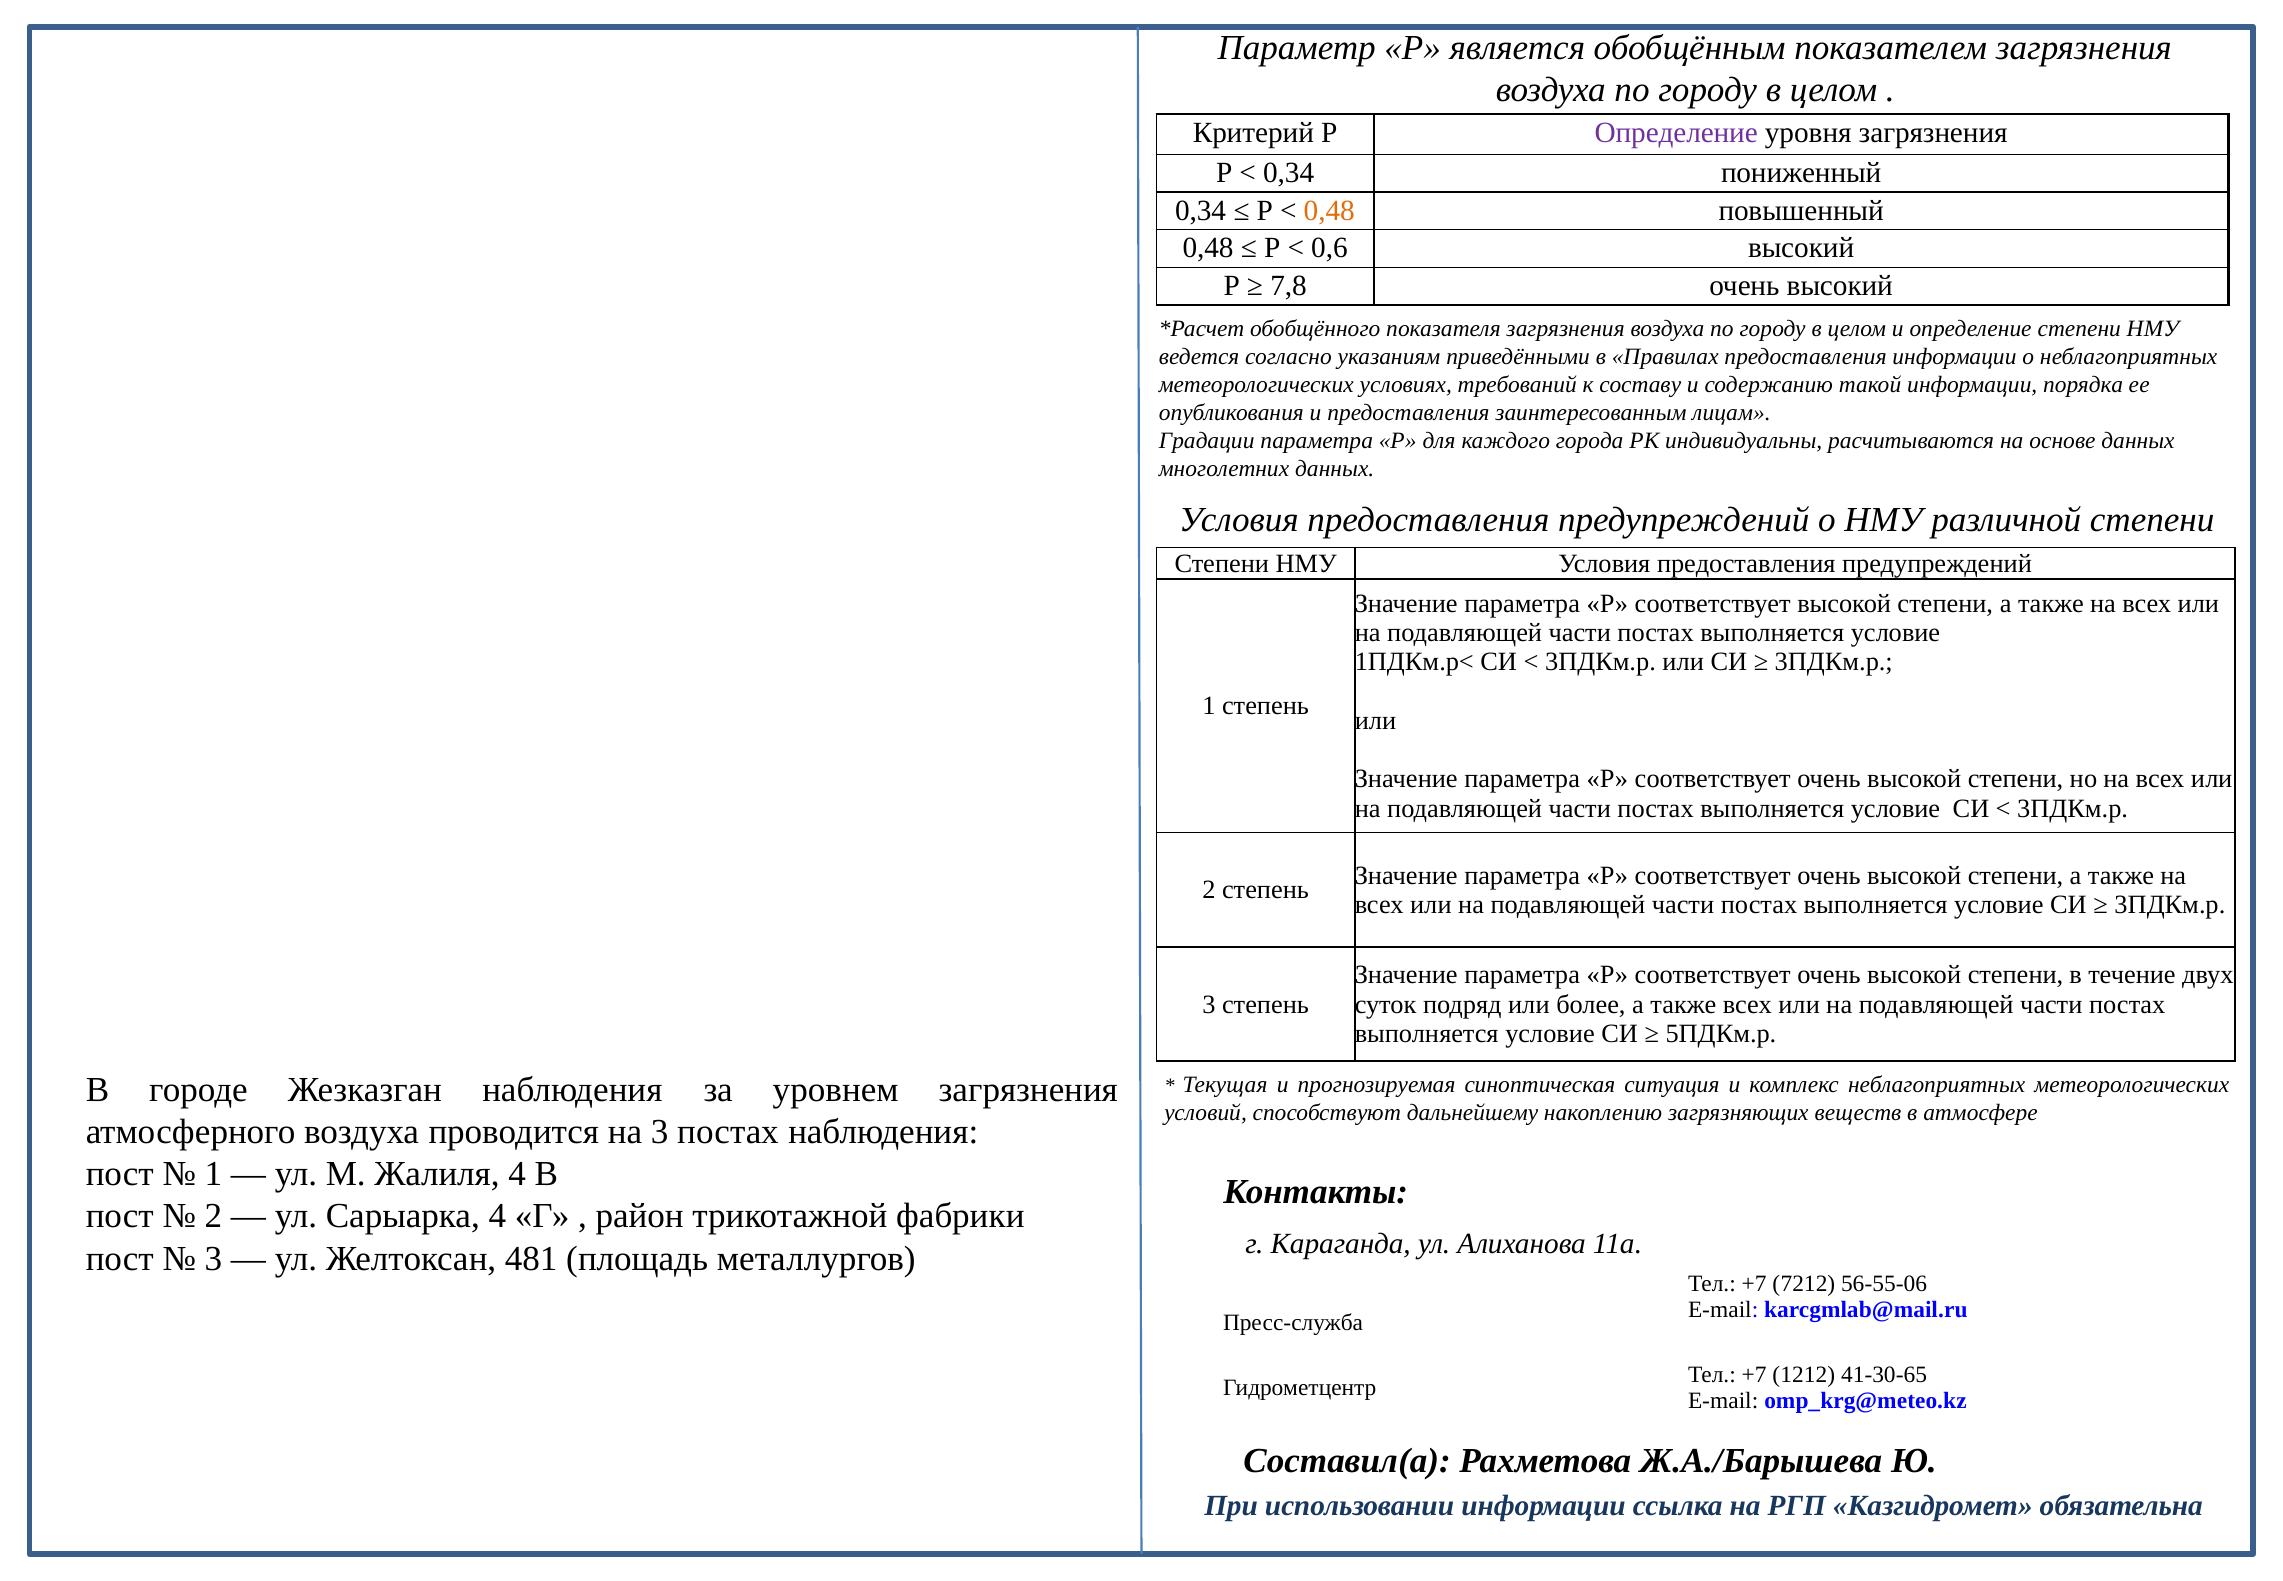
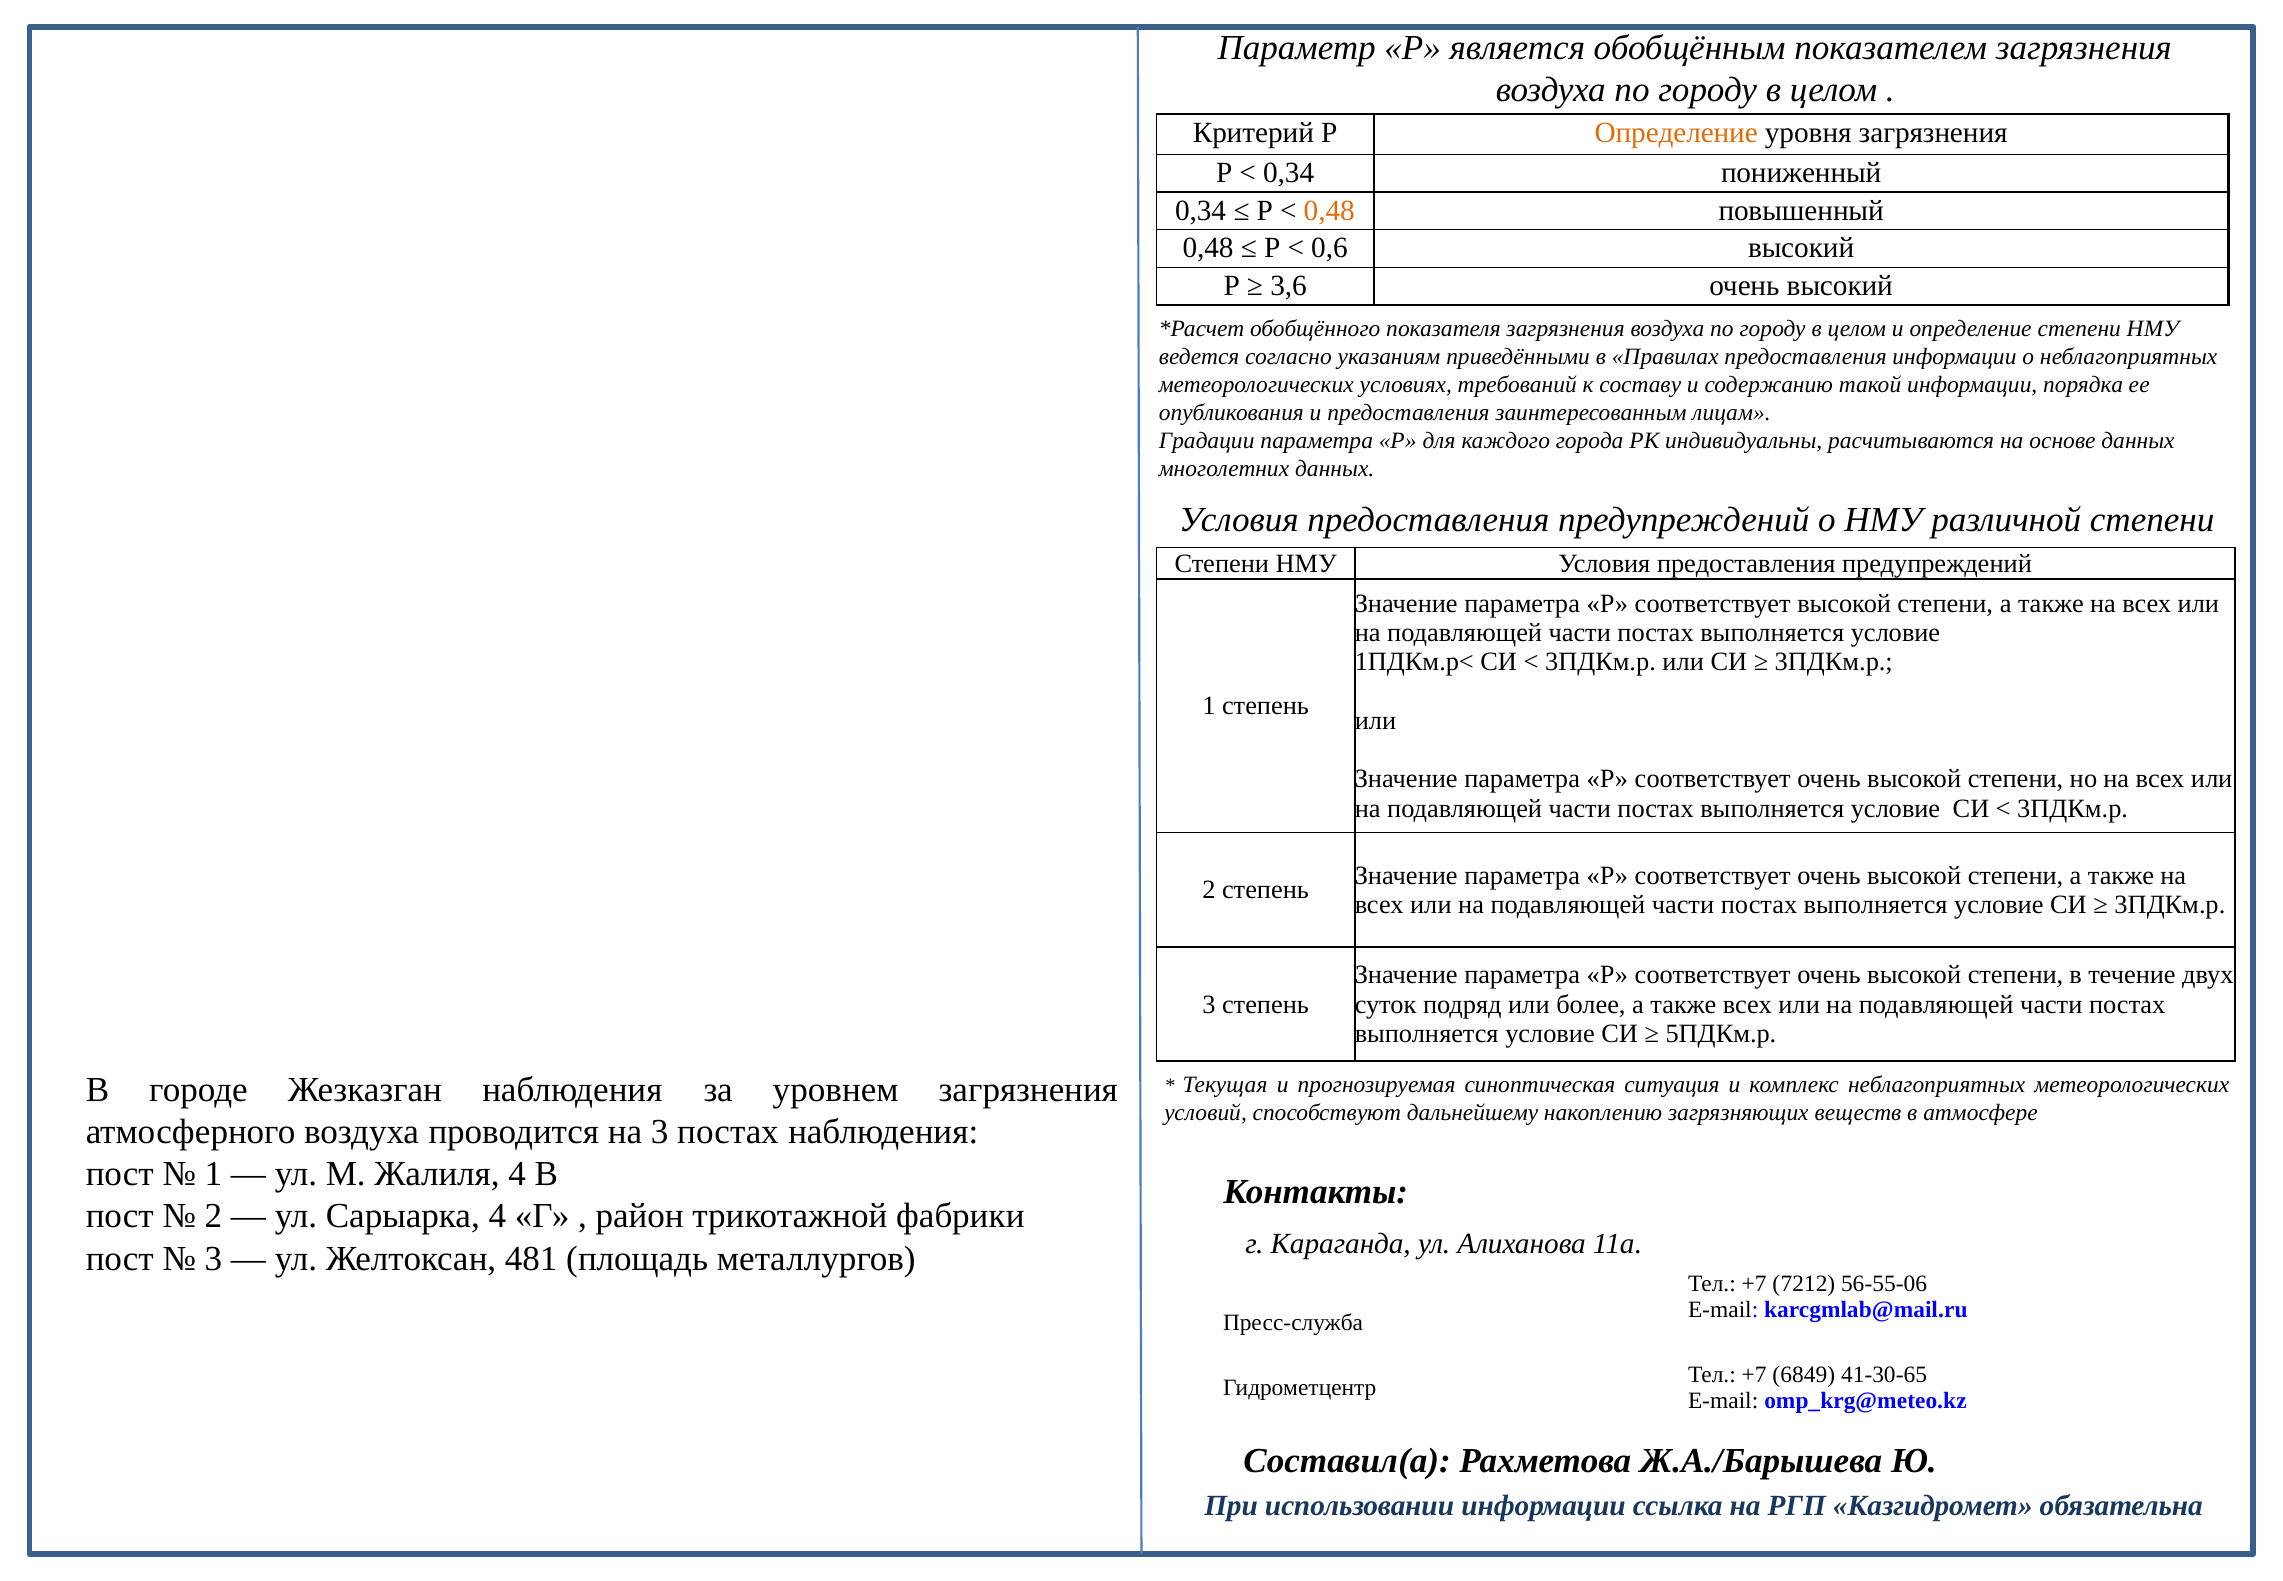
Определение at (1676, 132) colour: purple -> orange
7,8: 7,8 -> 3,6
1212: 1212 -> 6849
